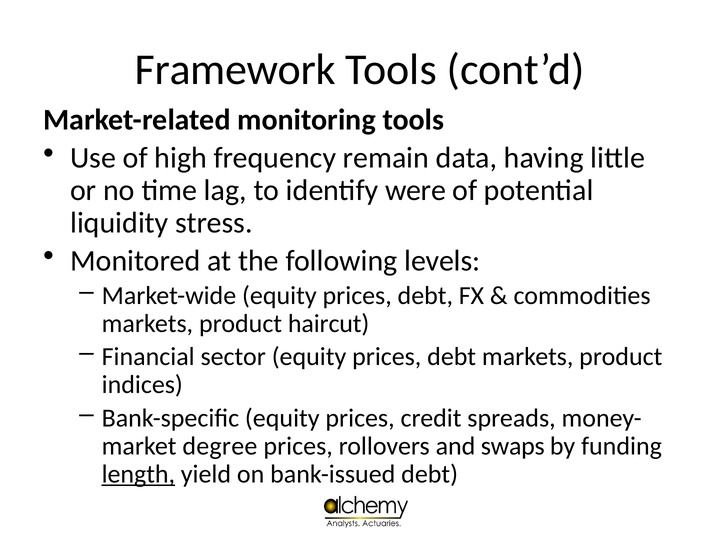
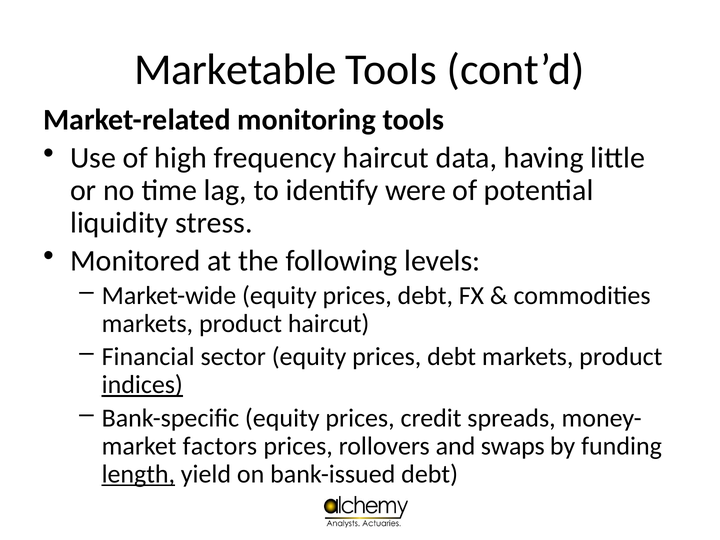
Framework: Framework -> Marketable
frequency remain: remain -> haircut
indices underline: none -> present
degree: degree -> factors
